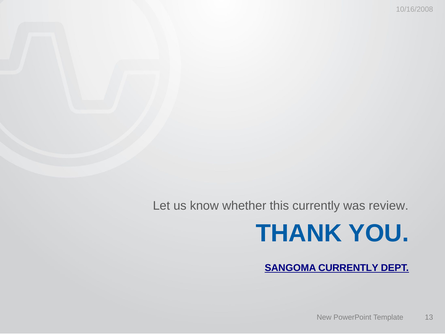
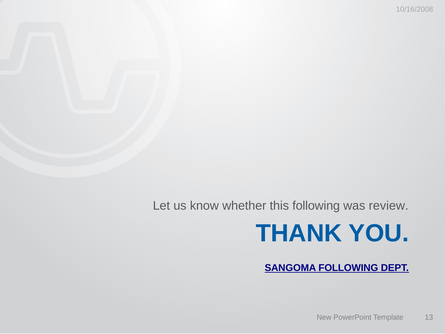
this currently: currently -> following
SANGOMA CURRENTLY: CURRENTLY -> FOLLOWING
